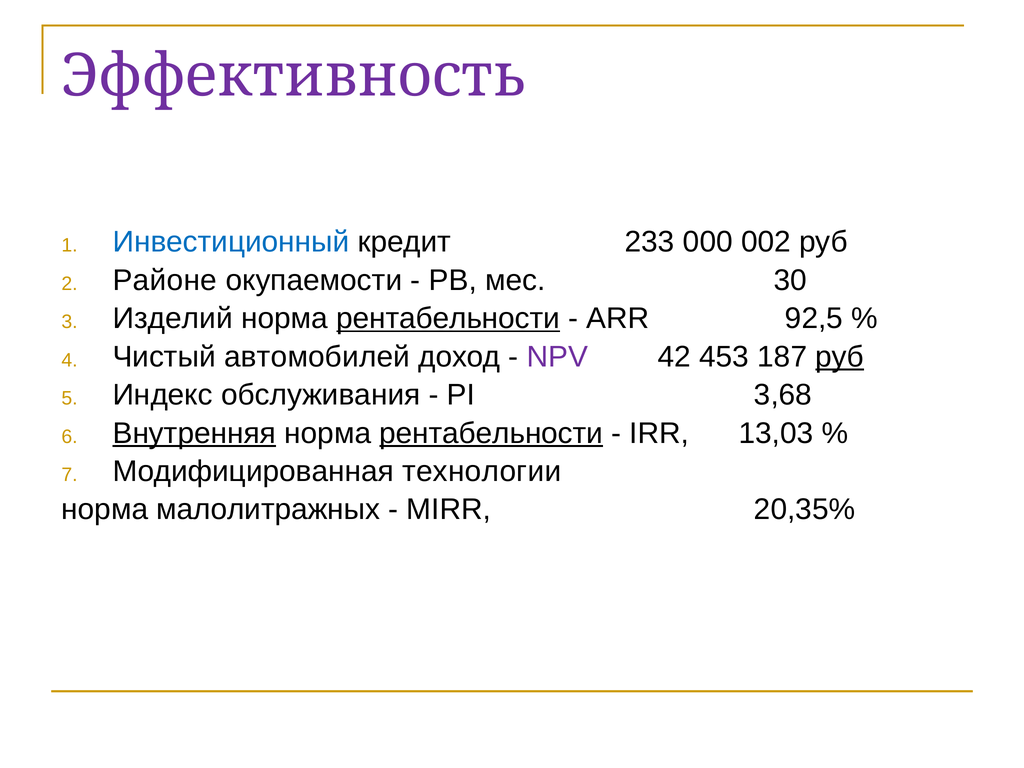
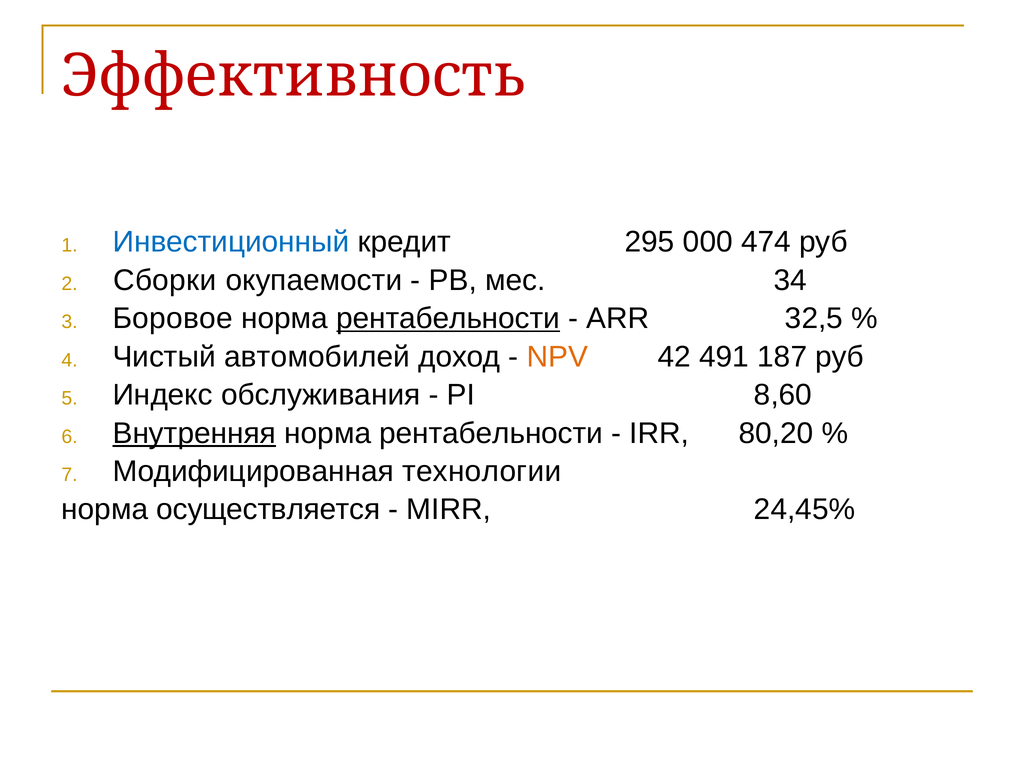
Эффективность colour: purple -> red
233: 233 -> 295
002: 002 -> 474
Районе: Районе -> Сборки
30: 30 -> 34
Изделий: Изделий -> Боровое
92,5: 92,5 -> 32,5
NPV colour: purple -> orange
453: 453 -> 491
руб at (840, 357) underline: present -> none
3,68: 3,68 -> 8,60
рентабельности at (491, 433) underline: present -> none
13,03: 13,03 -> 80,20
малолитражных: малолитражных -> осуществляется
20,35%: 20,35% -> 24,45%
